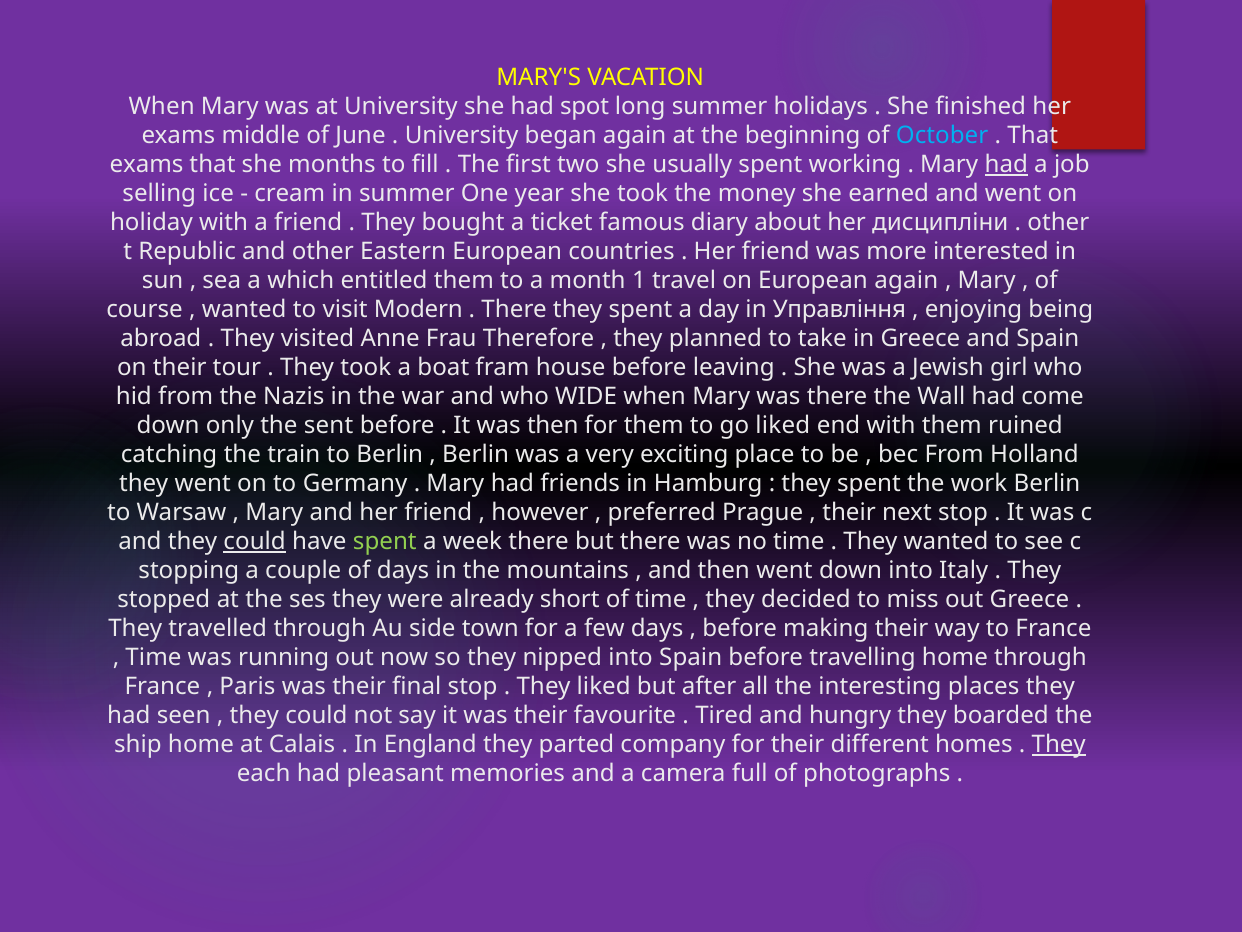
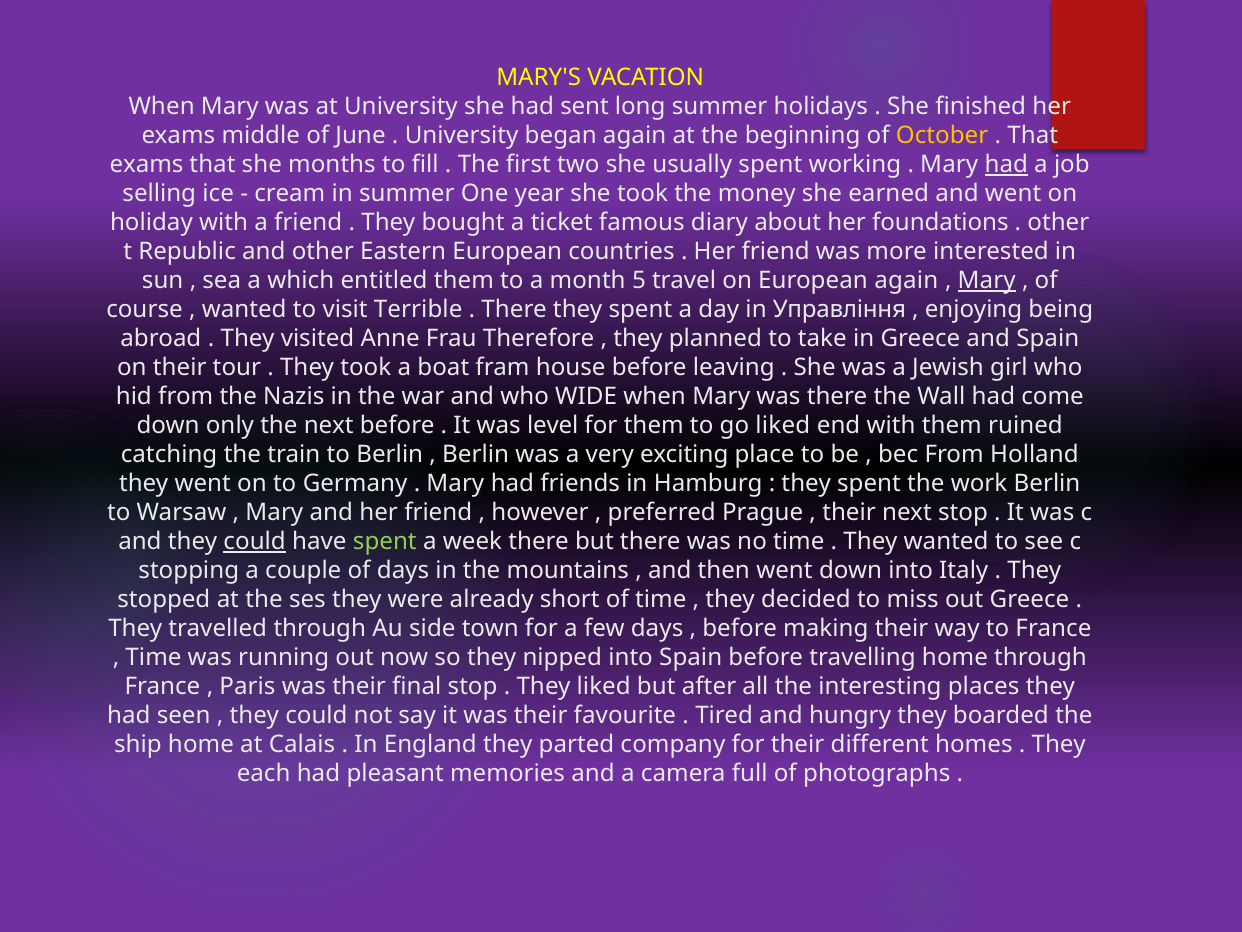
spot: spot -> sent
October colour: light blue -> yellow
дисципліни: дисципліни -> foundations
1: 1 -> 5
Mary at (987, 280) underline: none -> present
Modern: Modern -> Terrible
the sent: sent -> next
was then: then -> level
They at (1059, 744) underline: present -> none
